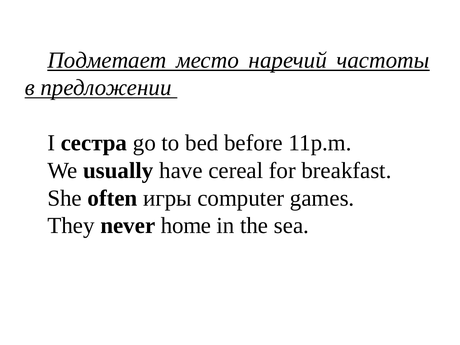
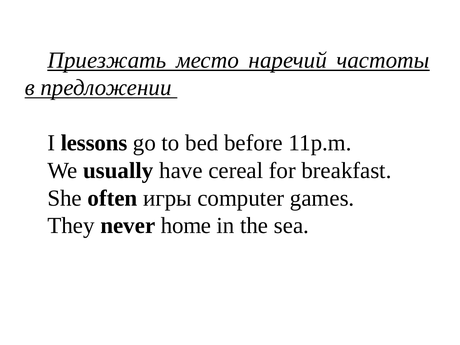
Подметает: Подметает -> Приезжать
сестра: сестра -> lessons
